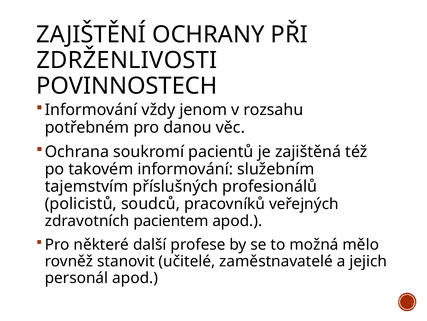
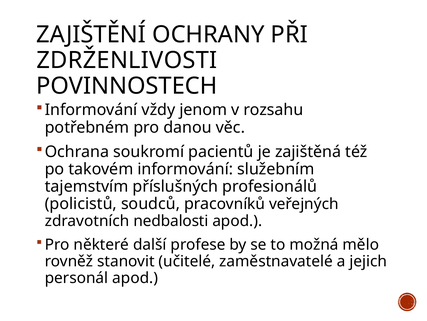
pacientem: pacientem -> nedbalosti
